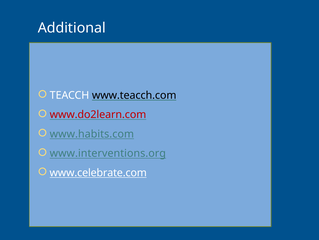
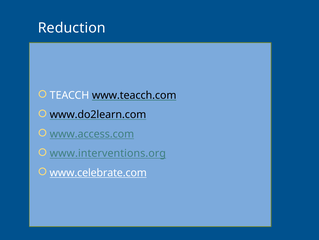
Additional: Additional -> Reduction
www.do2learn.com colour: red -> black
www.habits.com: www.habits.com -> www.access.com
